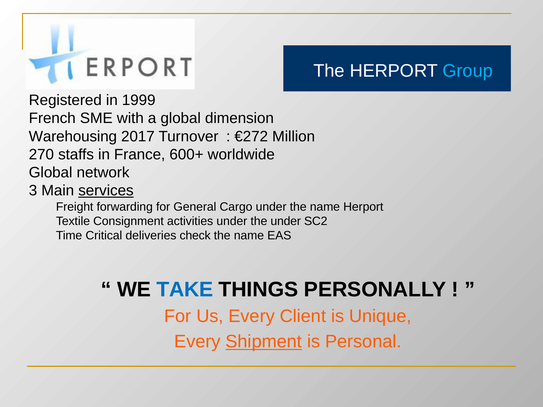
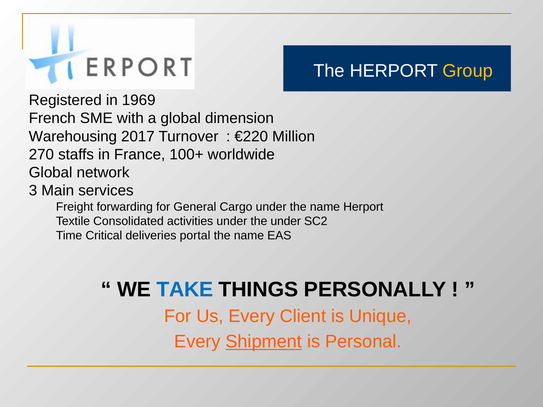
Group colour: light blue -> yellow
1999: 1999 -> 1969
€272: €272 -> €220
600+: 600+ -> 100+
services underline: present -> none
Consignment: Consignment -> Consolidated
check: check -> portal
